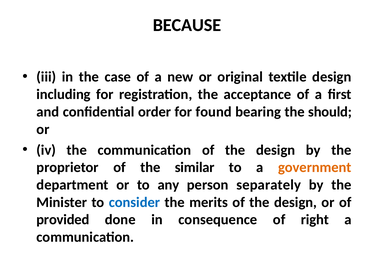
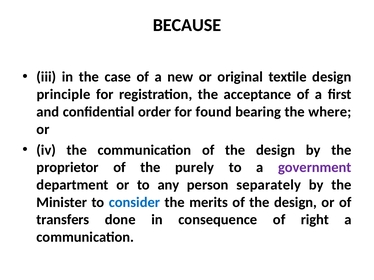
including: including -> principle
should: should -> where
similar: similar -> purely
government colour: orange -> purple
provided: provided -> transfers
